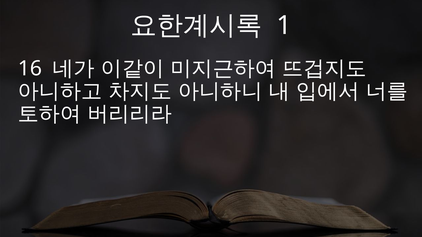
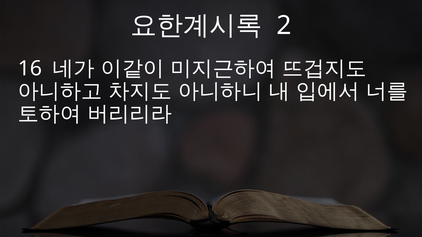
1: 1 -> 2
